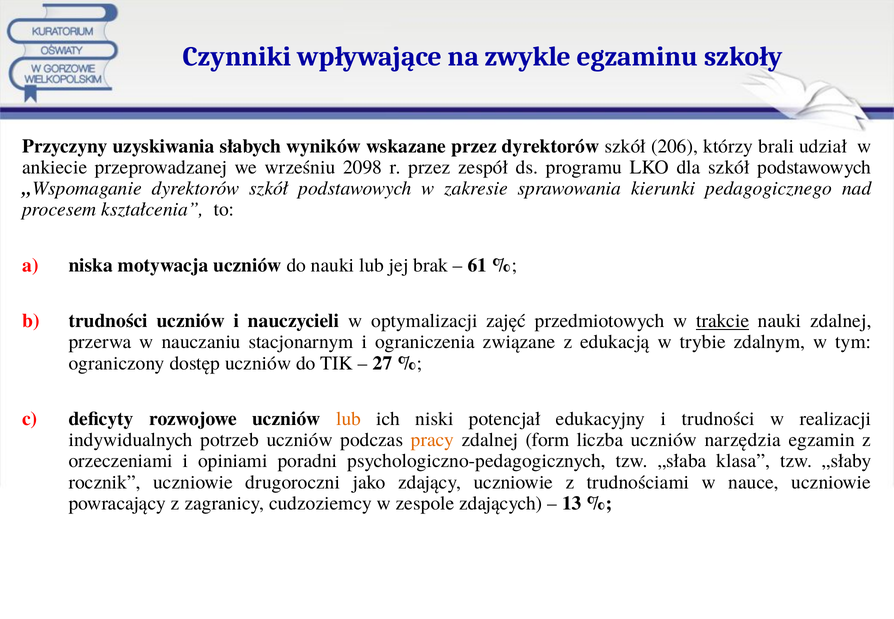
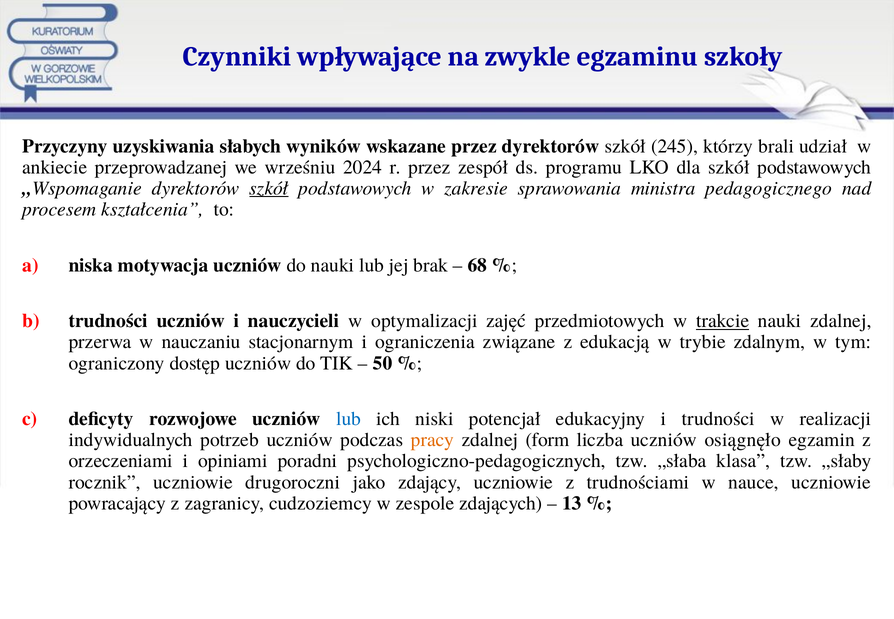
206: 206 -> 245
2098: 2098 -> 2024
szkół at (269, 188) underline: none -> present
kierunki: kierunki -> ministra
61: 61 -> 68
27: 27 -> 50
lub at (349, 419) colour: orange -> blue
narzędzia: narzędzia -> osiągnęło
